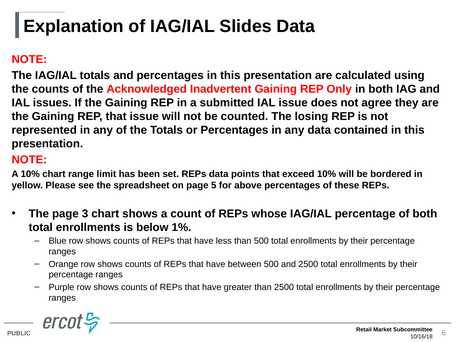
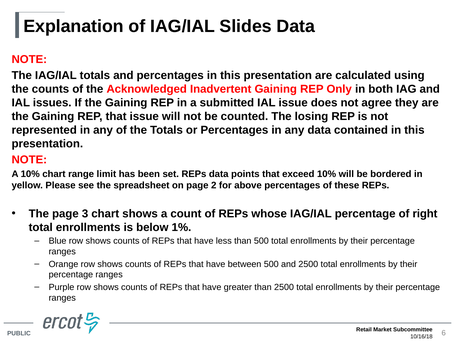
5: 5 -> 2
of both: both -> right
